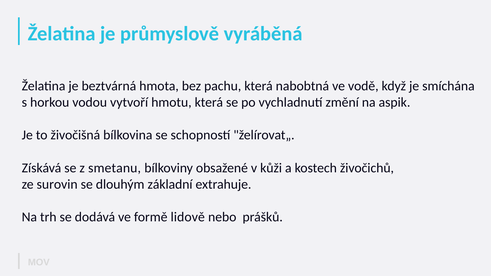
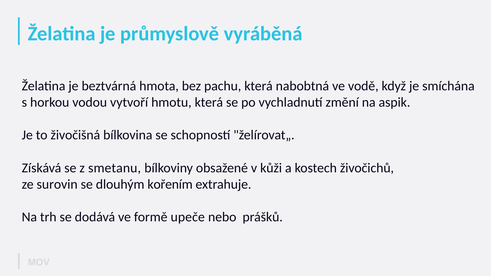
základní: základní -> kořením
lidově: lidově -> upeče
